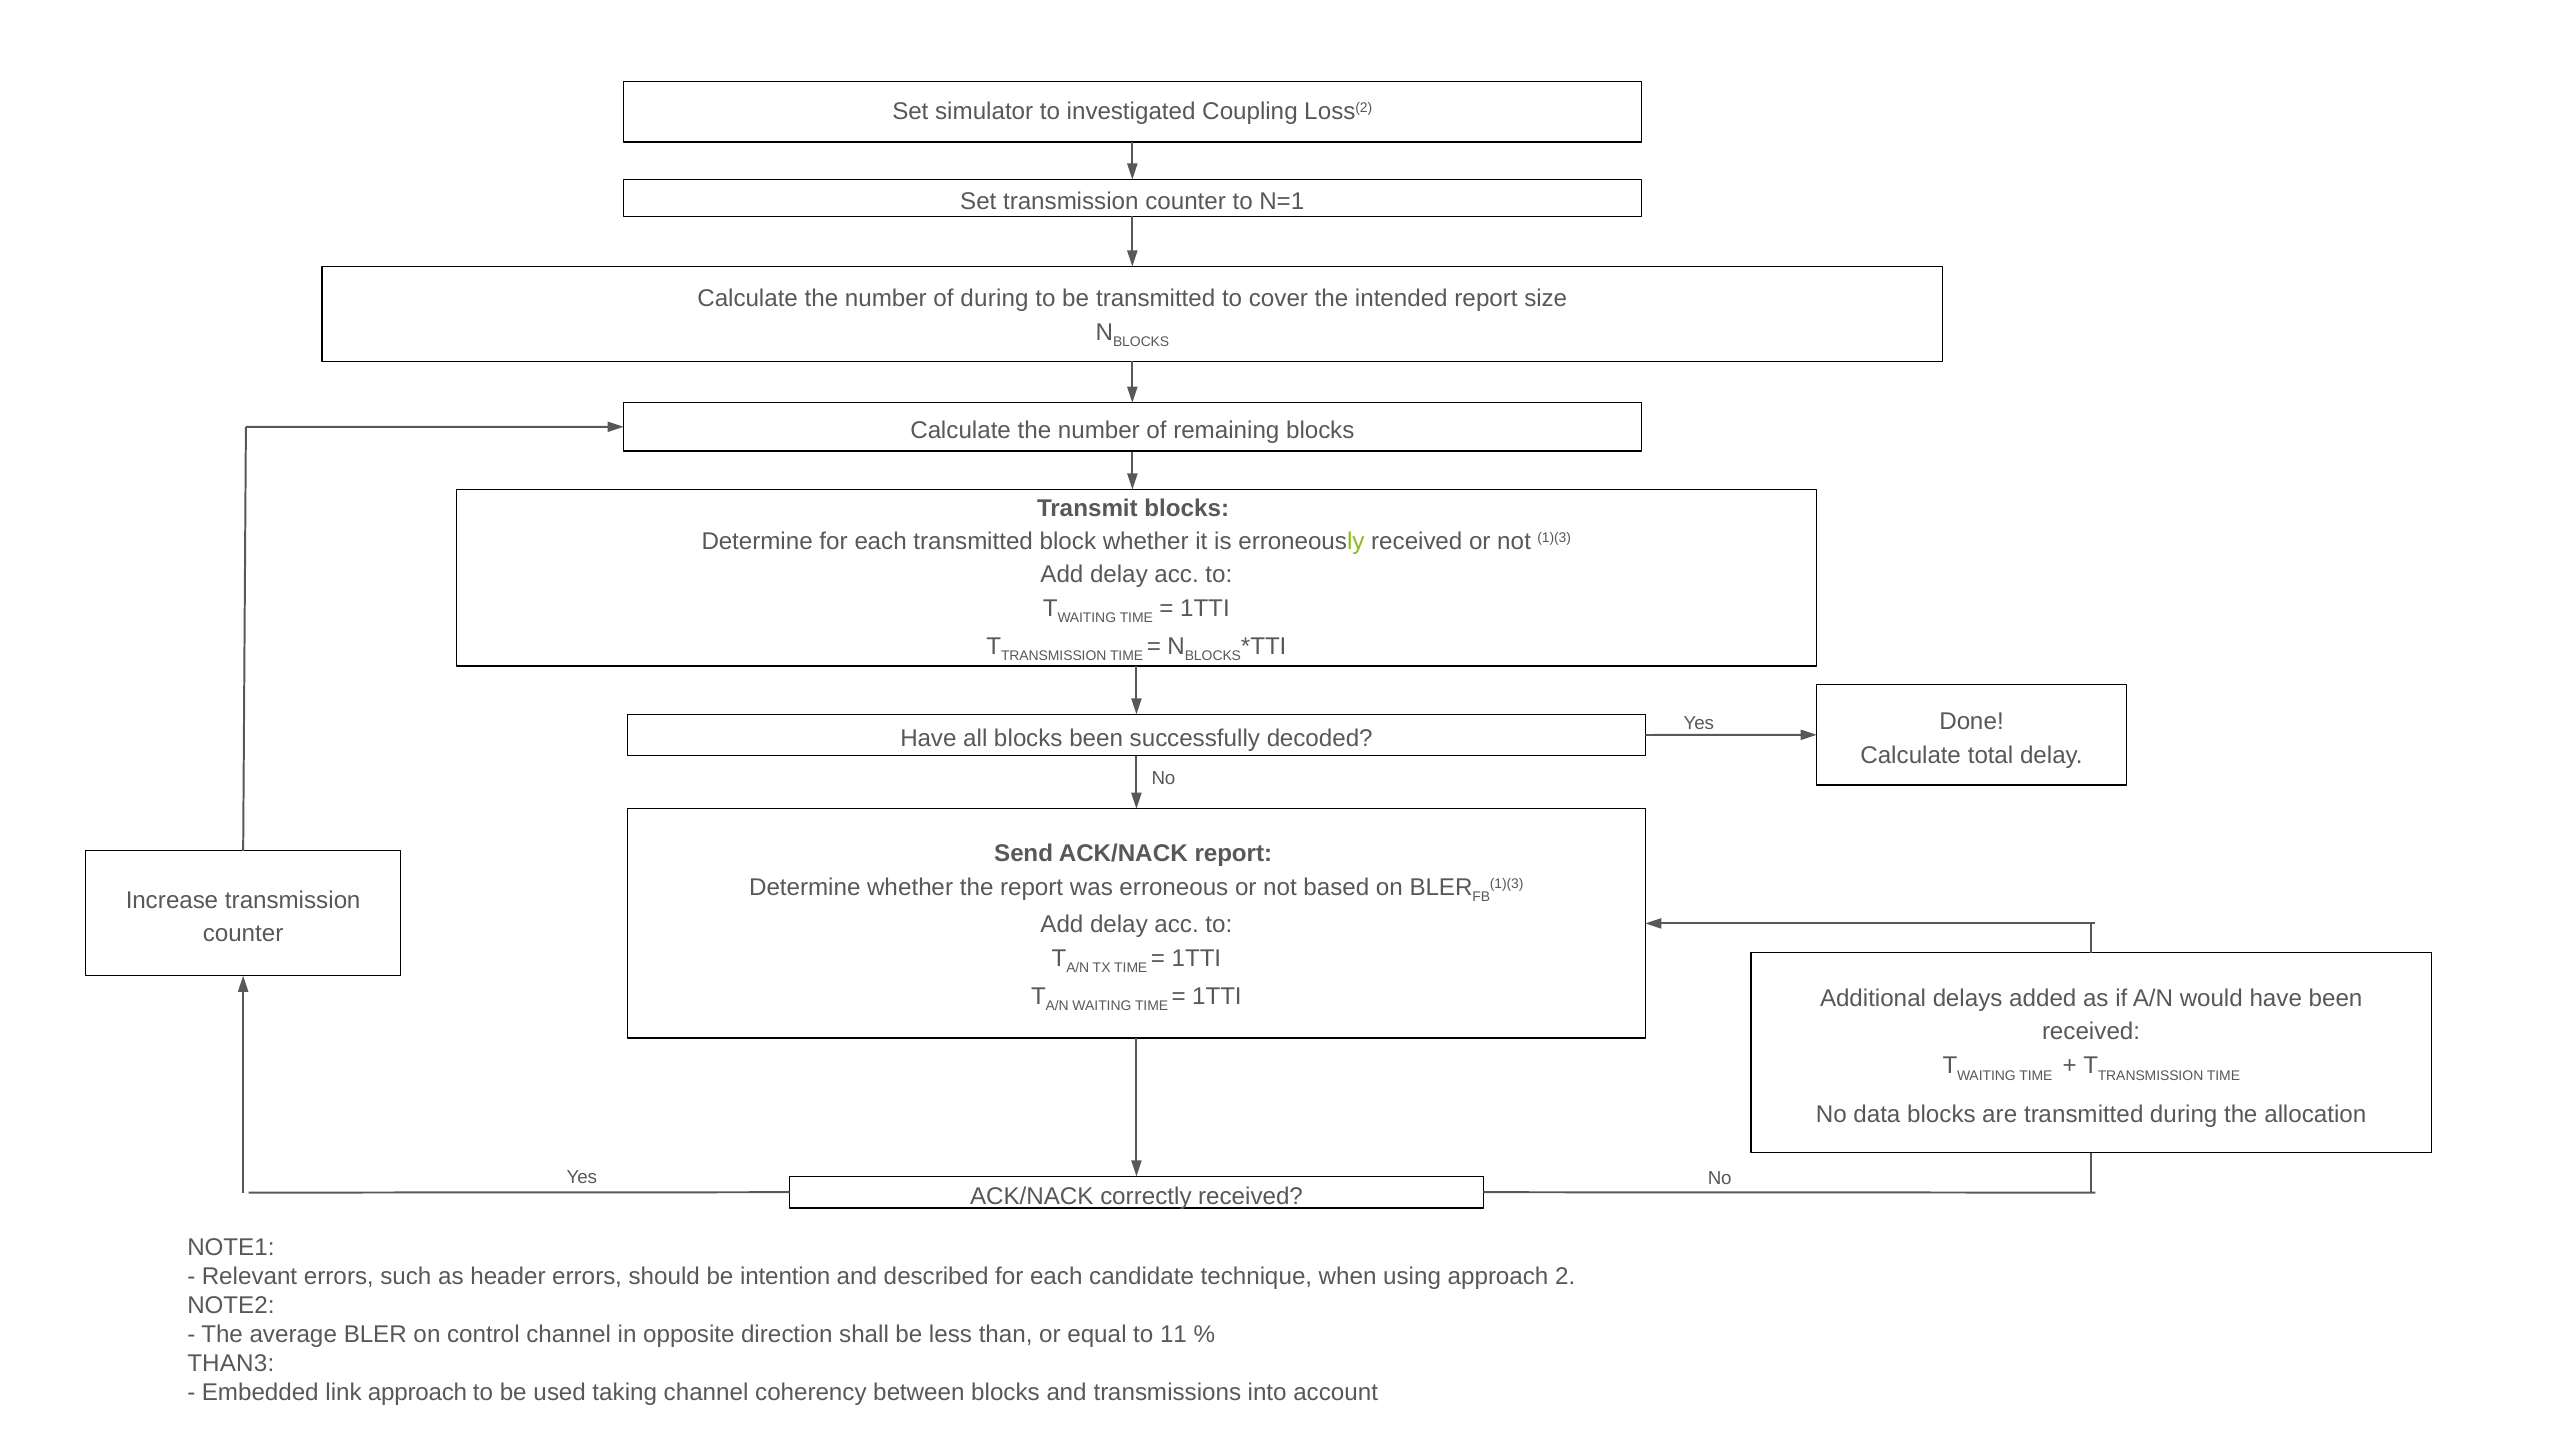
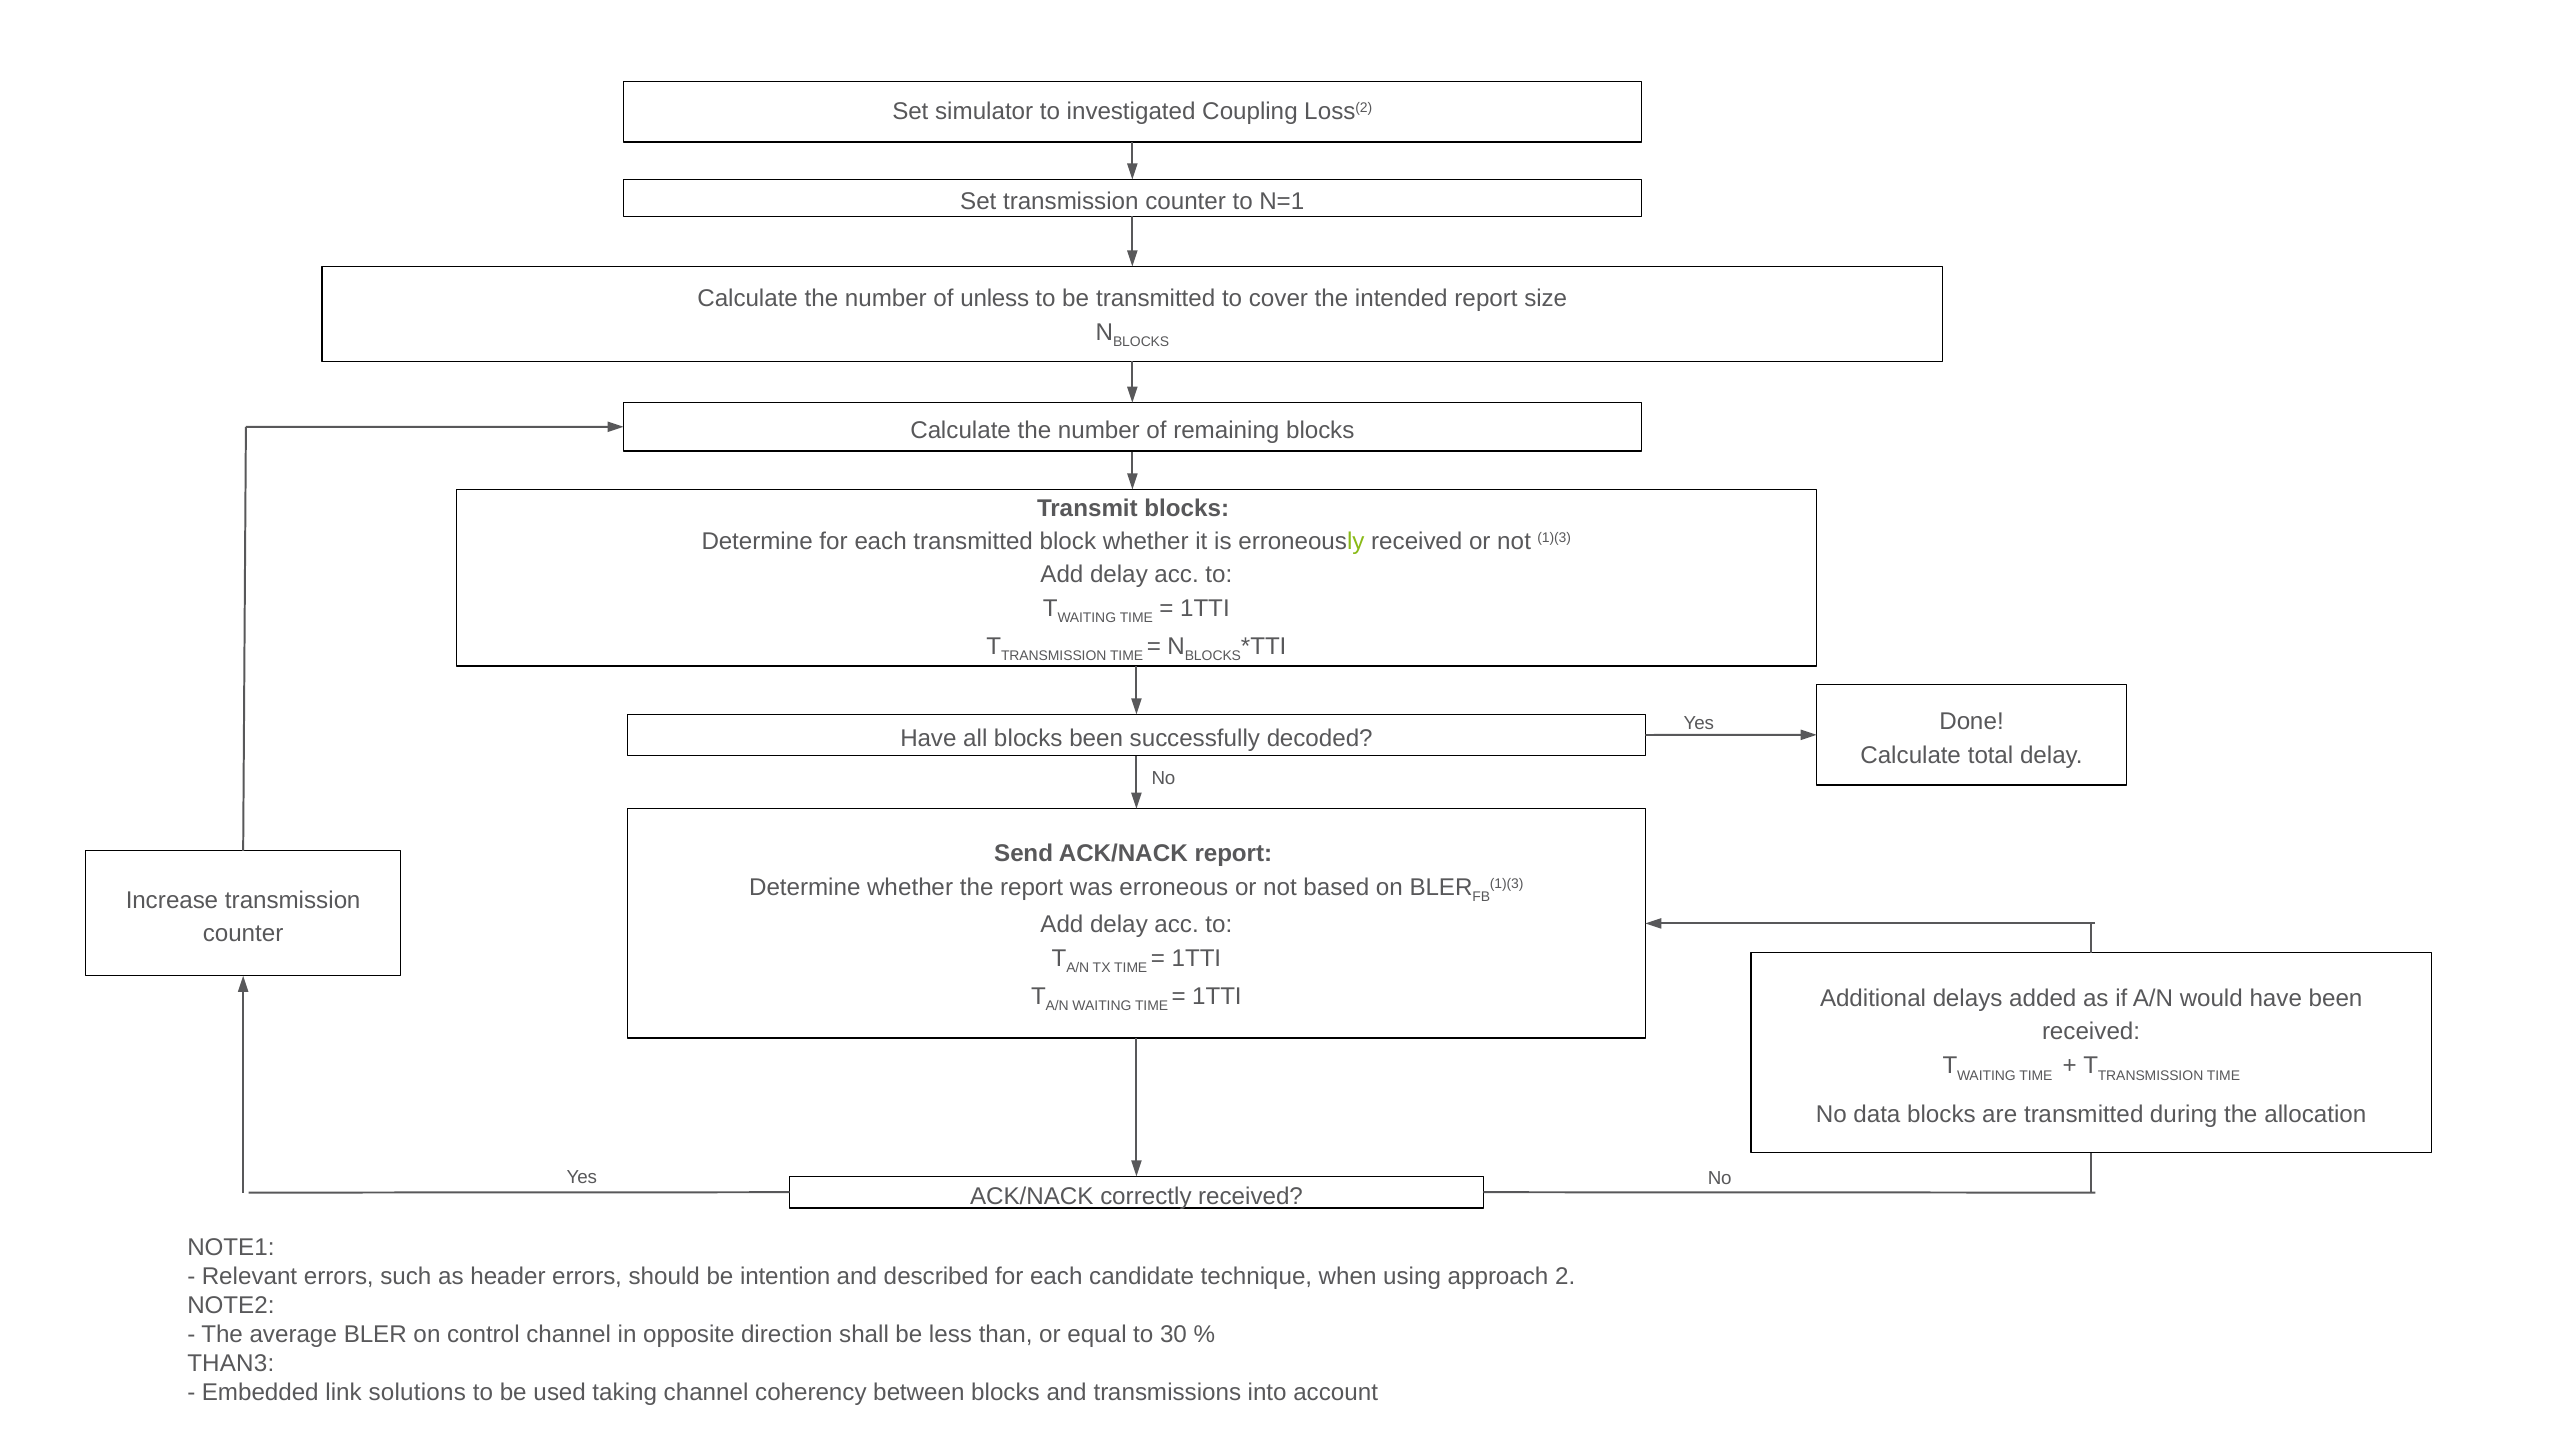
of during: during -> unless
11: 11 -> 30
link approach: approach -> solutions
